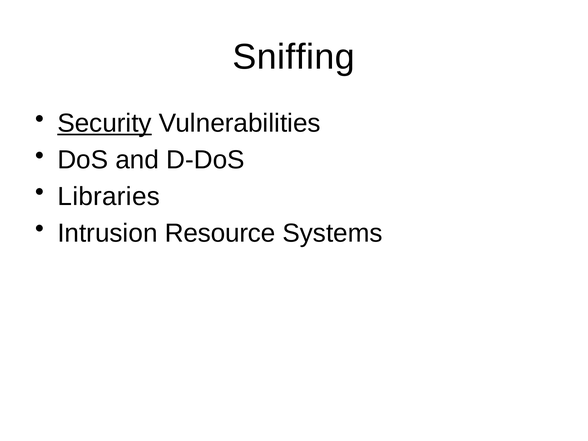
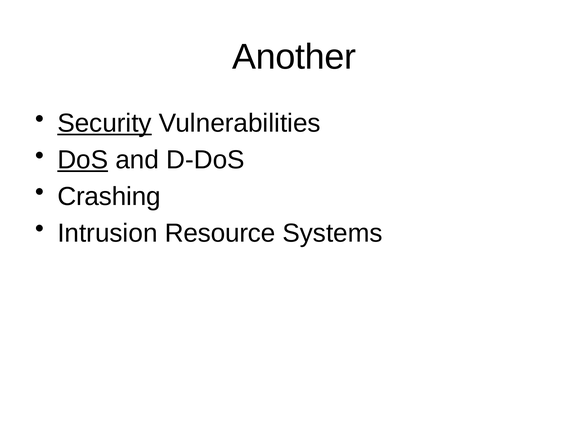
Sniffing: Sniffing -> Another
DoS underline: none -> present
Libraries: Libraries -> Crashing
